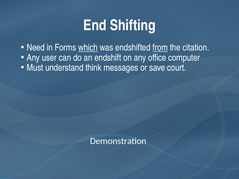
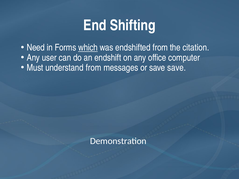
from at (160, 48) underline: present -> none
understand think: think -> from
save court: court -> save
